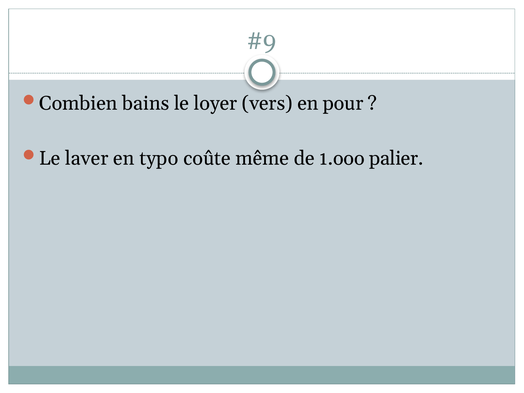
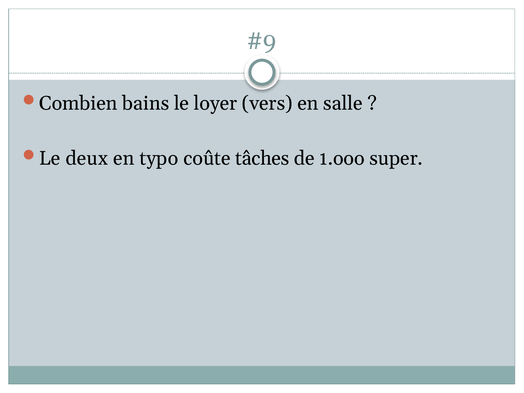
pour: pour -> salle
laver: laver -> deux
même: même -> tâches
palier: palier -> super
